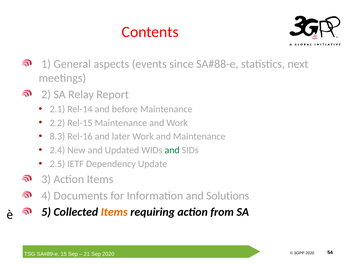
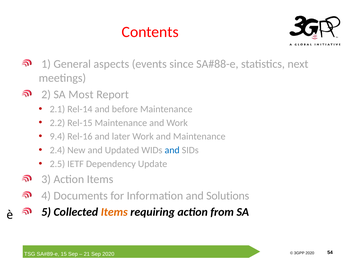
Relay: Relay -> Most
8.3: 8.3 -> 9.4
and at (172, 150) colour: green -> blue
